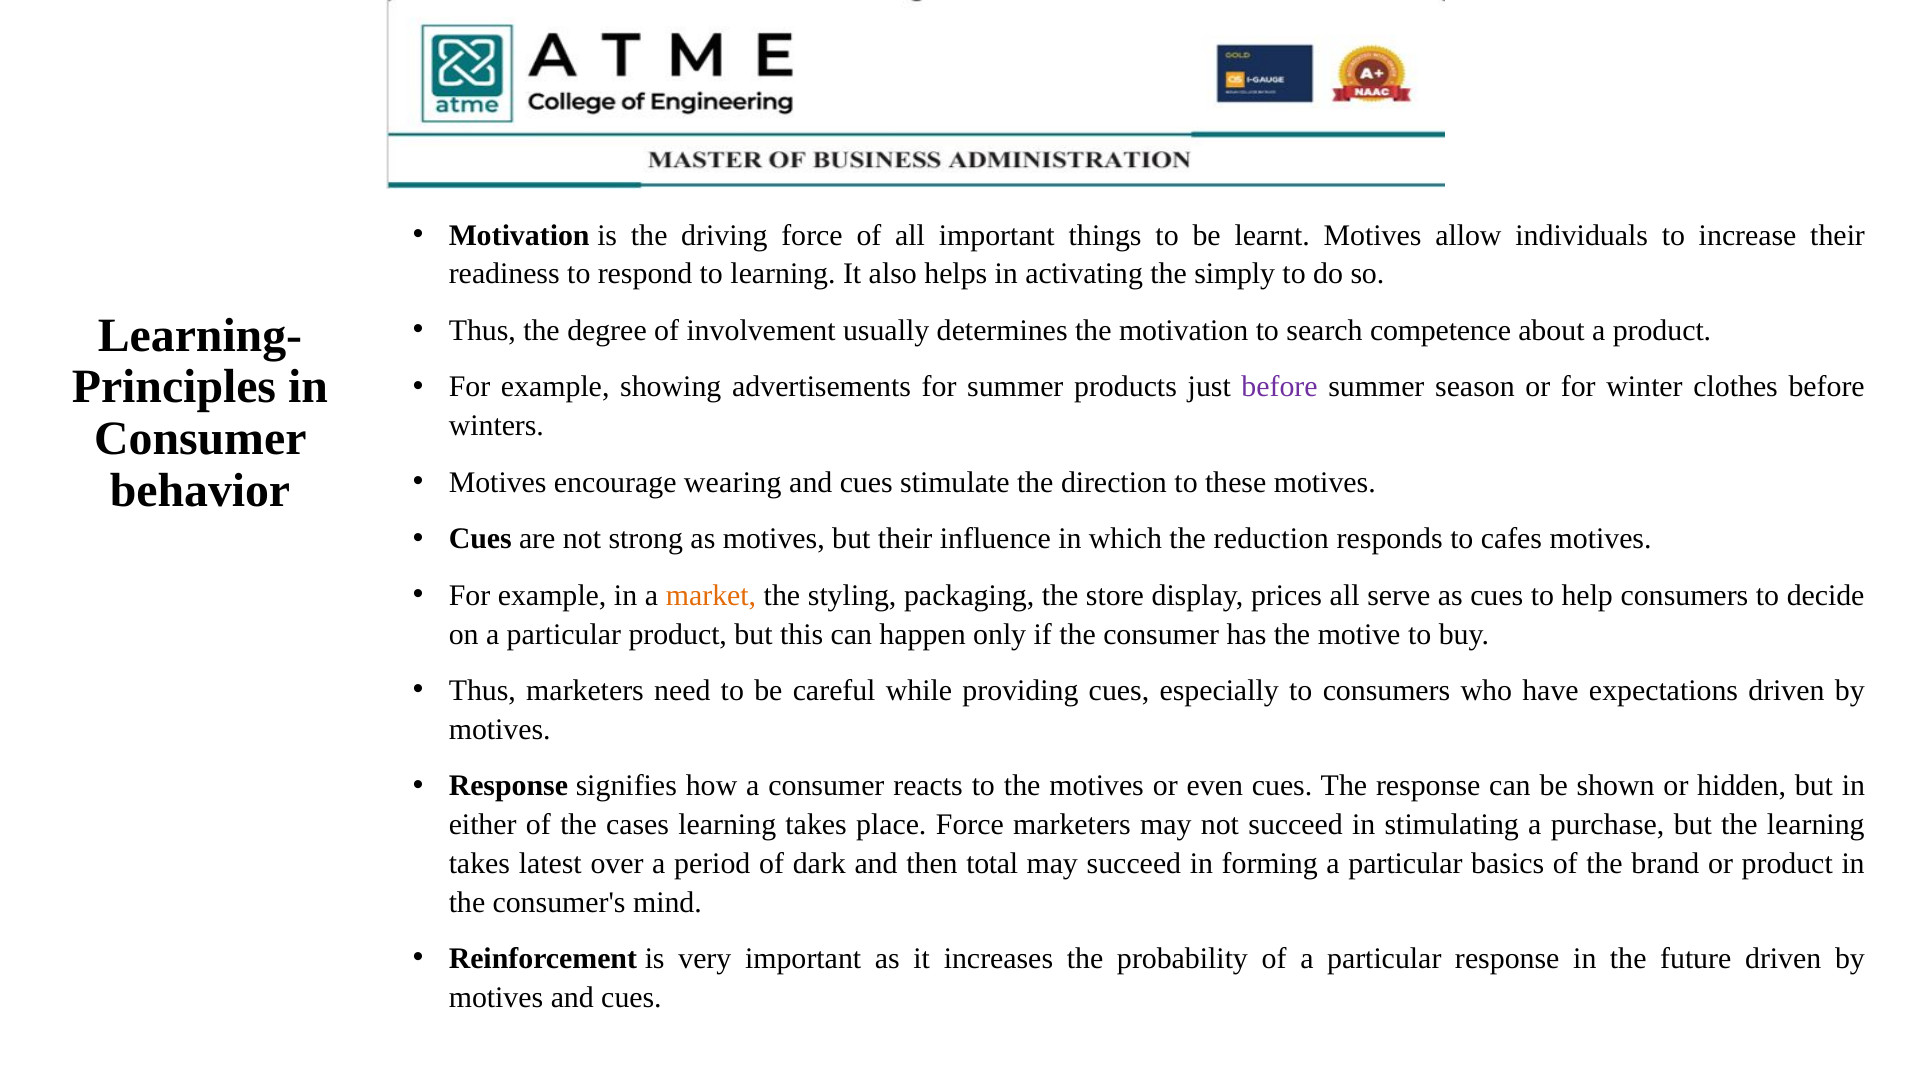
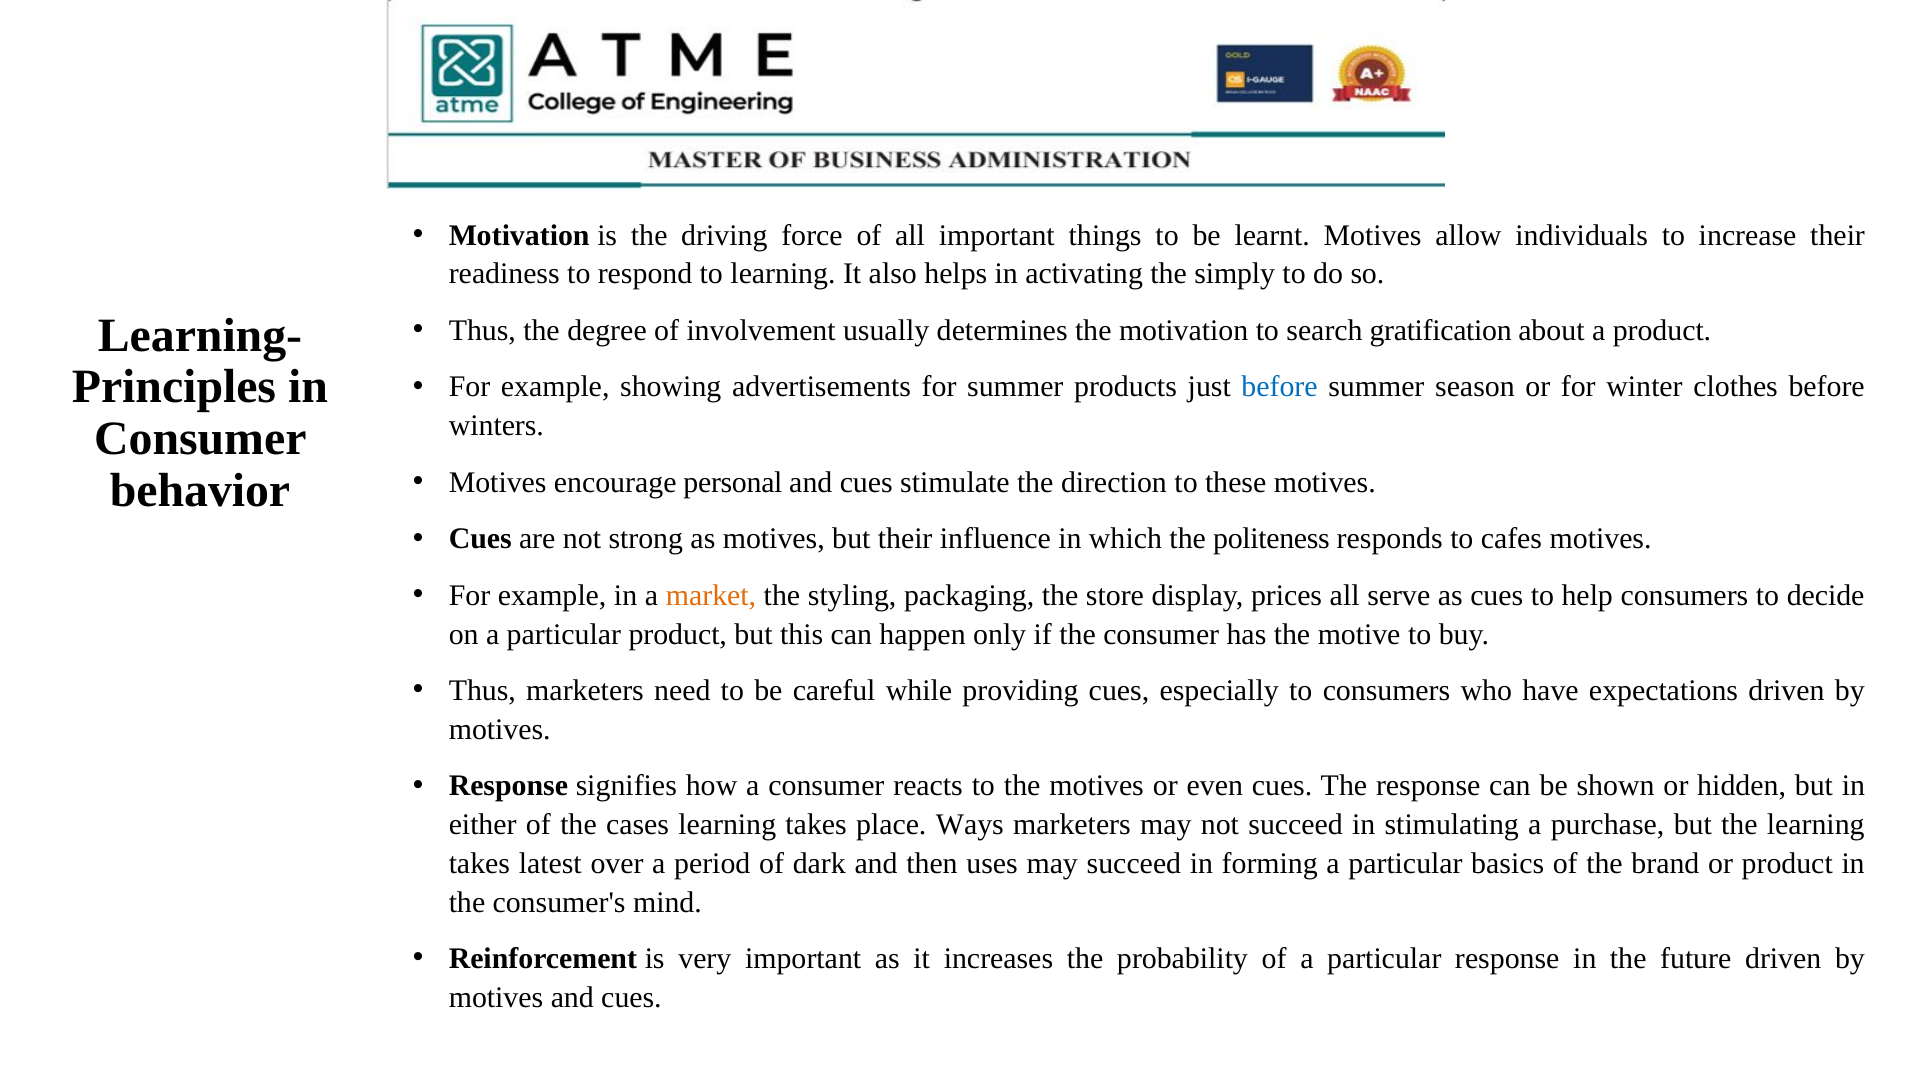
competence: competence -> gratification
before at (1280, 387) colour: purple -> blue
wearing: wearing -> personal
reduction: reduction -> politeness
place Force: Force -> Ways
total: total -> uses
